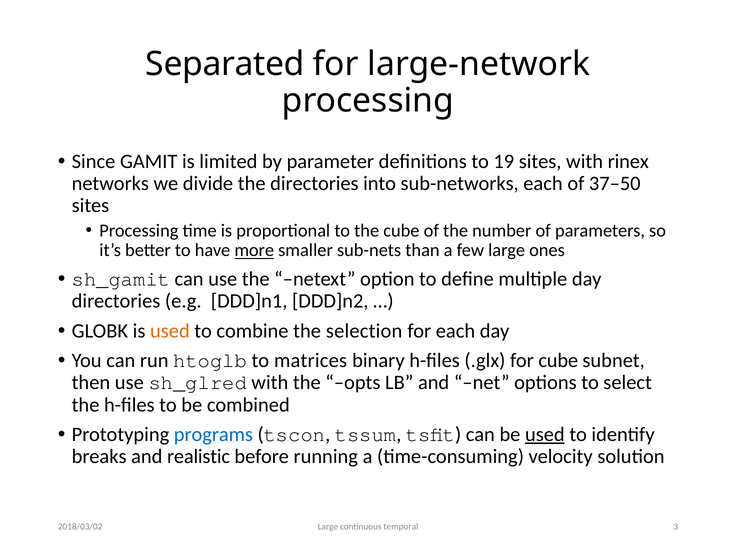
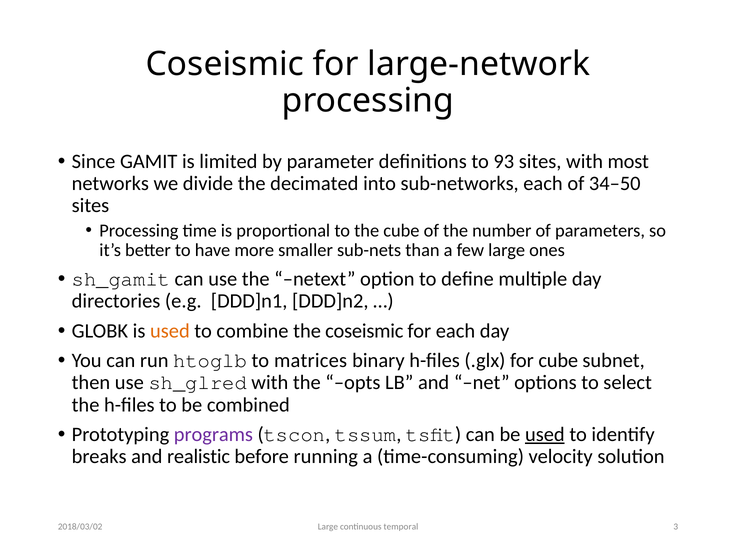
Separated at (225, 64): Separated -> Coseismic
19: 19 -> 93
rinex: rinex -> most
the directories: directories -> decimated
37–50: 37–50 -> 34–50
more underline: present -> none
the selection: selection -> coseismic
programs colour: blue -> purple
